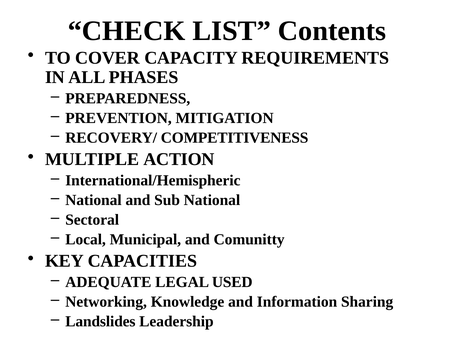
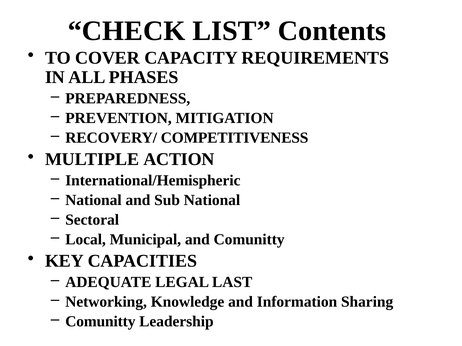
USED: USED -> LAST
Landslides at (100, 322): Landslides -> Comunitty
